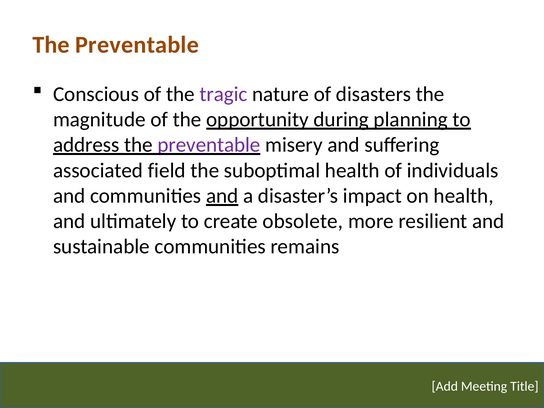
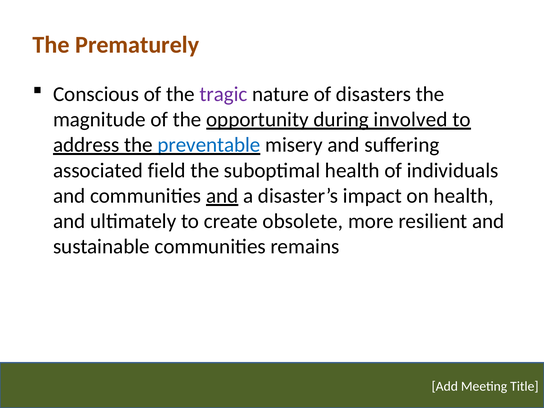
Preventable at (137, 45): Preventable -> Prematurely
planning: planning -> involved
preventable at (209, 145) colour: purple -> blue
